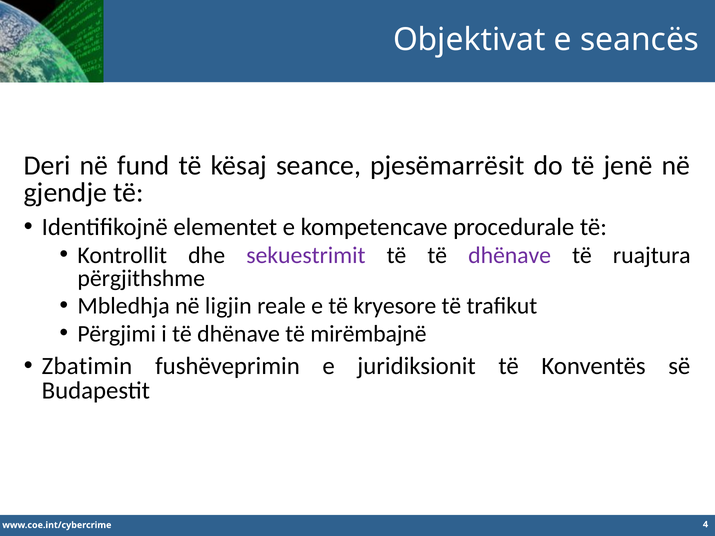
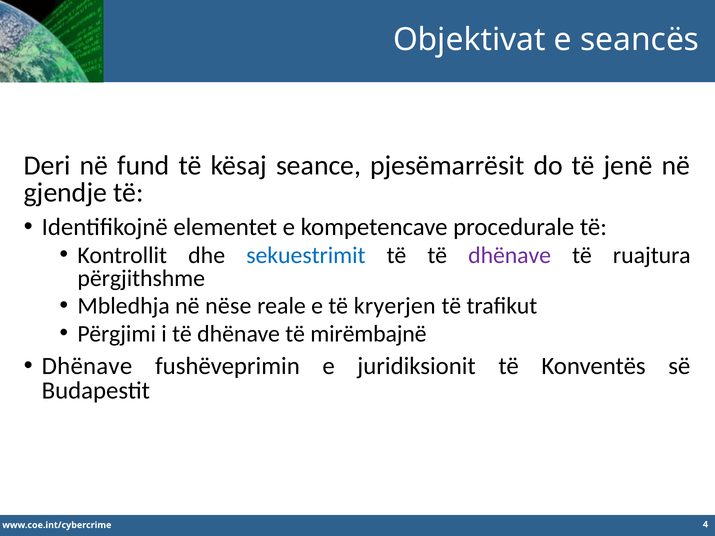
sekuestrimit colour: purple -> blue
ligjin: ligjin -> nëse
kryesore: kryesore -> kryerjen
Zbatimin at (87, 366): Zbatimin -> Dhënave
